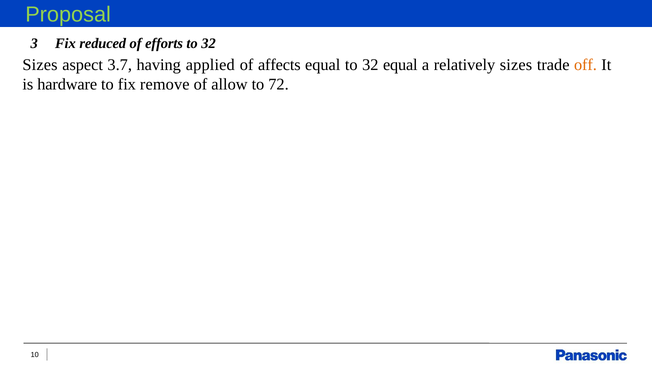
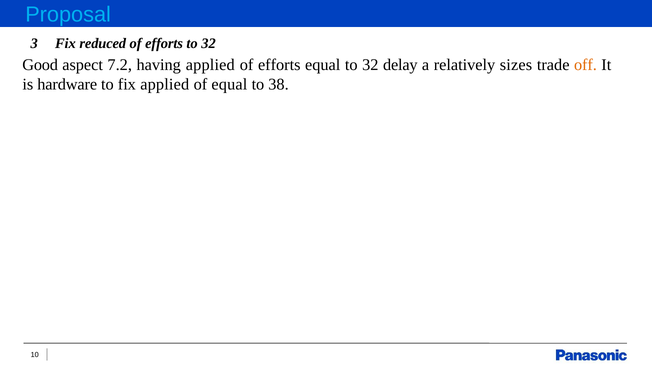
Proposal colour: light green -> light blue
Sizes at (40, 65): Sizes -> Good
3.7: 3.7 -> 7.2
affects at (279, 65): affects -> efforts
32 equal: equal -> delay
fix remove: remove -> applied
of allow: allow -> equal
72: 72 -> 38
